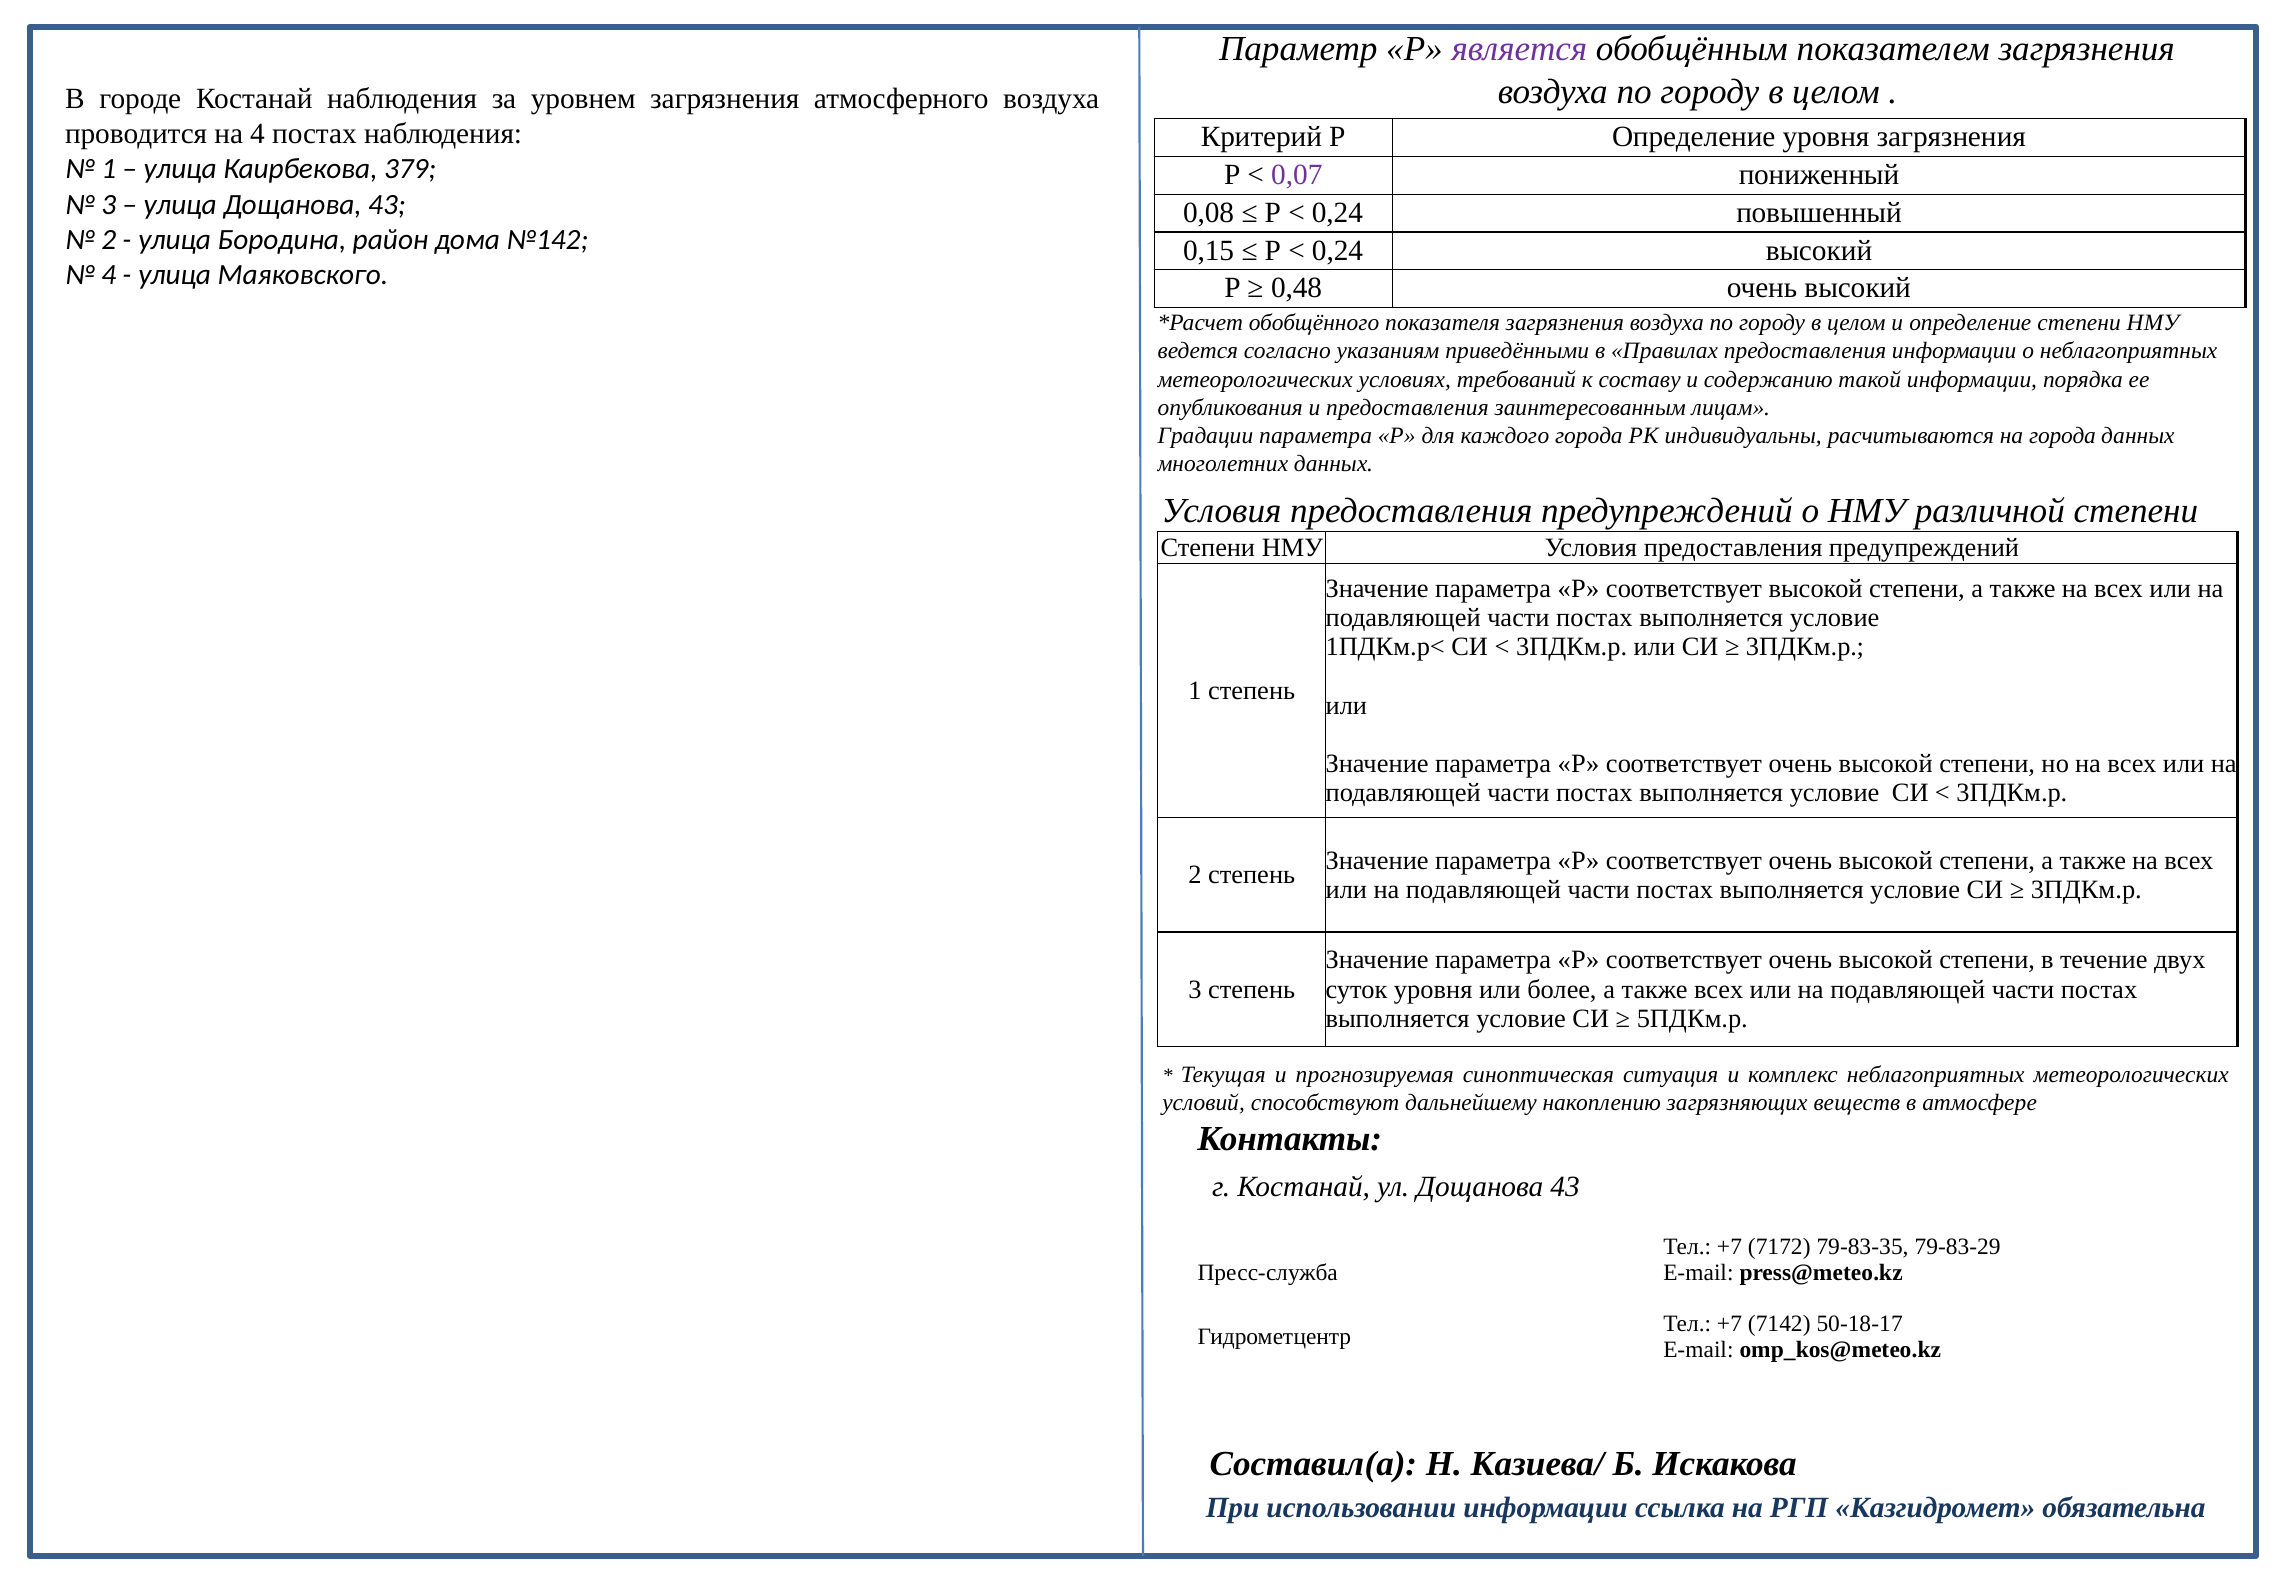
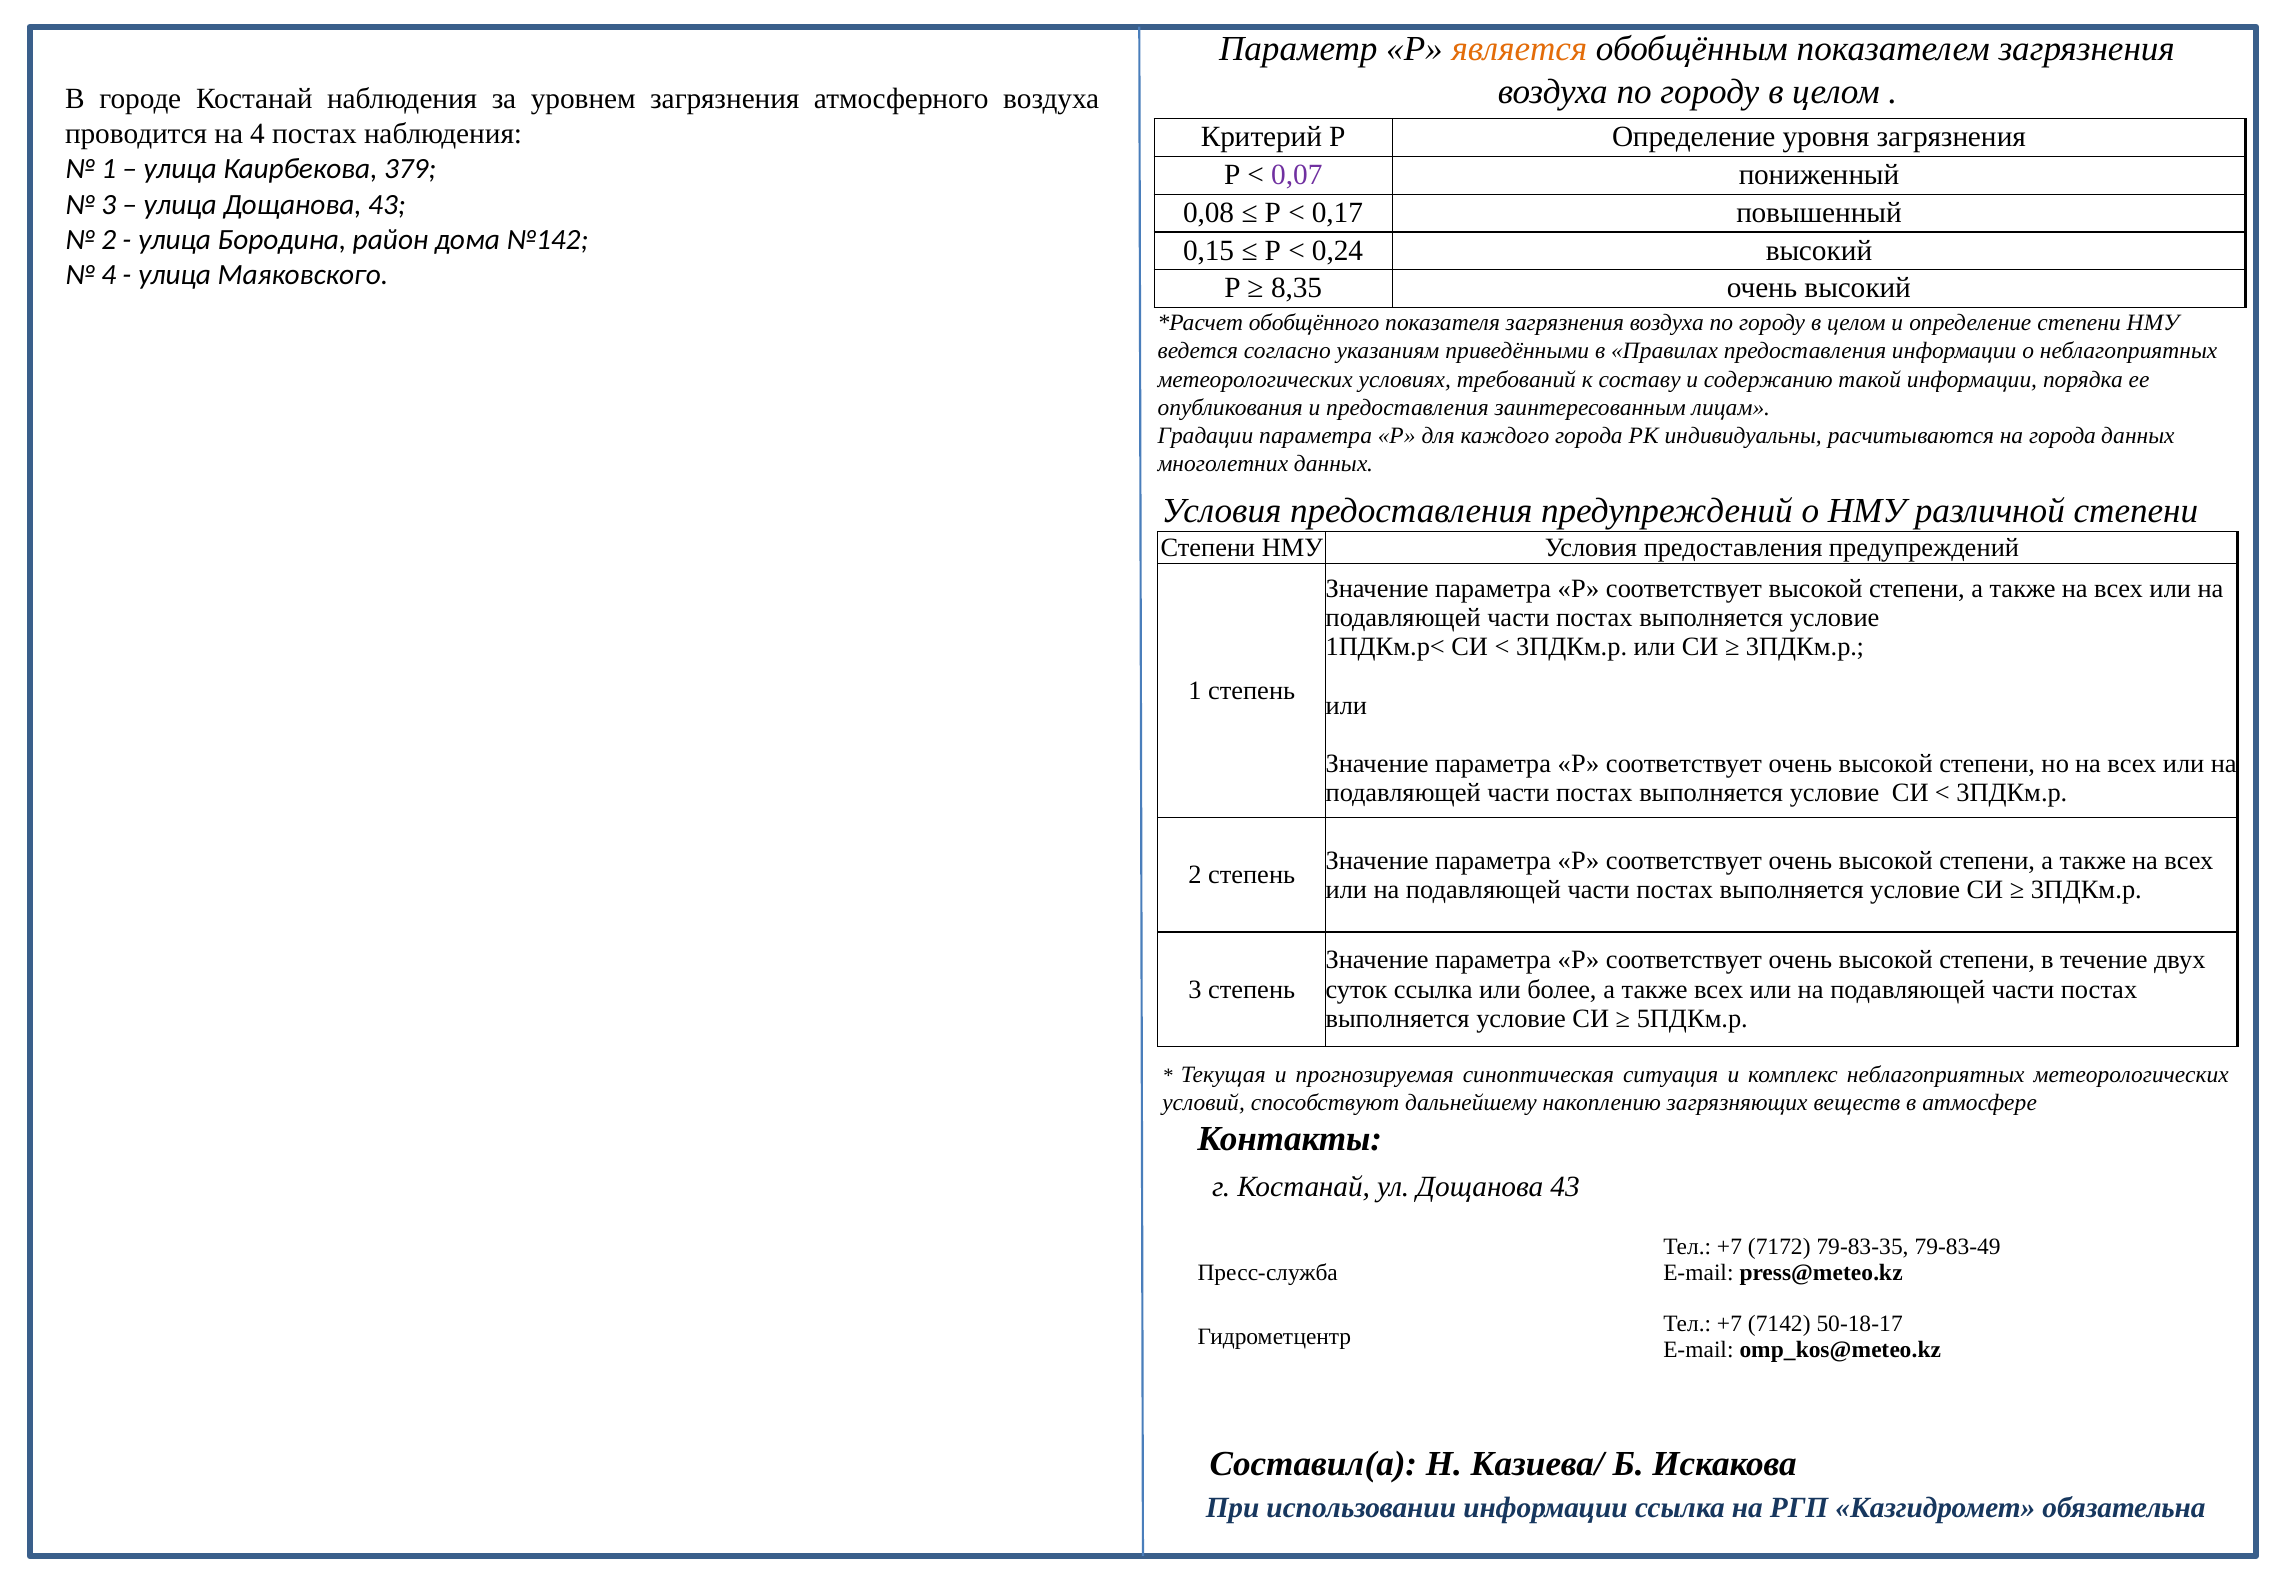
является colour: purple -> orange
0,24 at (1337, 213): 0,24 -> 0,17
0,48: 0,48 -> 8,35
суток уровня: уровня -> ссылка
79-83-29: 79-83-29 -> 79-83-49
